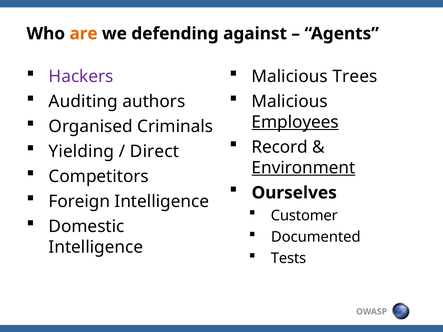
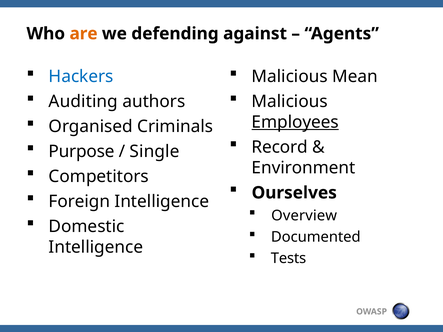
Hackers colour: purple -> blue
Trees: Trees -> Mean
Yielding: Yielding -> Purpose
Direct: Direct -> Single
Environment underline: present -> none
Customer: Customer -> Overview
